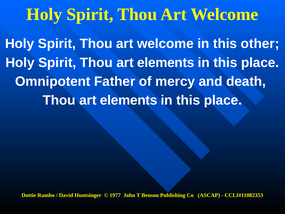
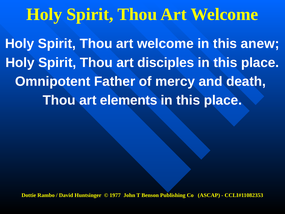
other: other -> anew
Spirit Thou art elements: elements -> disciples
